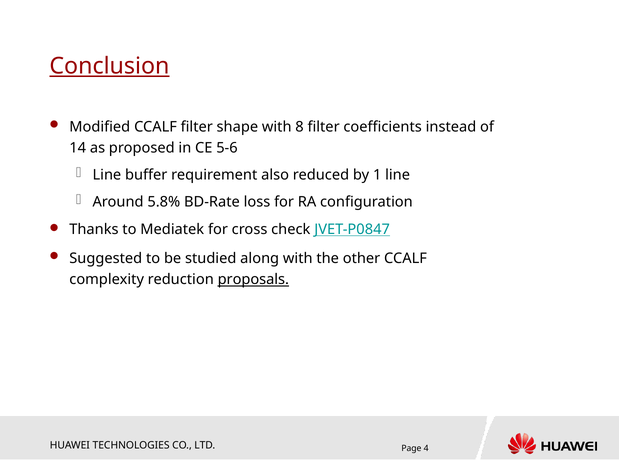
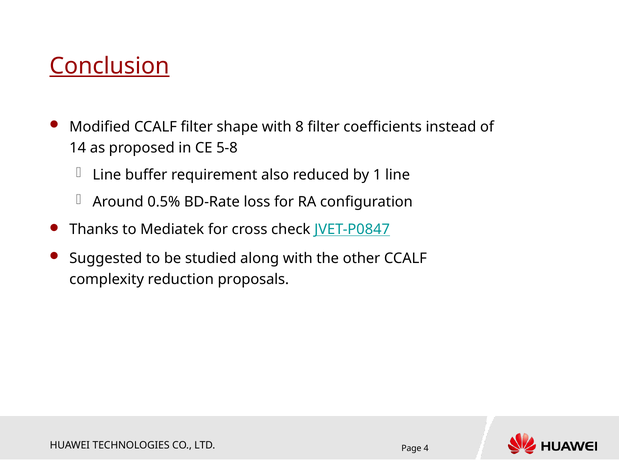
5-6: 5-6 -> 5-8
5.8%: 5.8% -> 0.5%
proposals underline: present -> none
